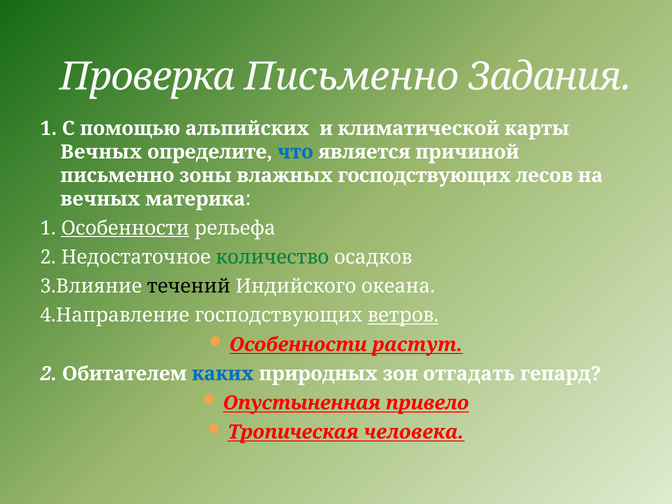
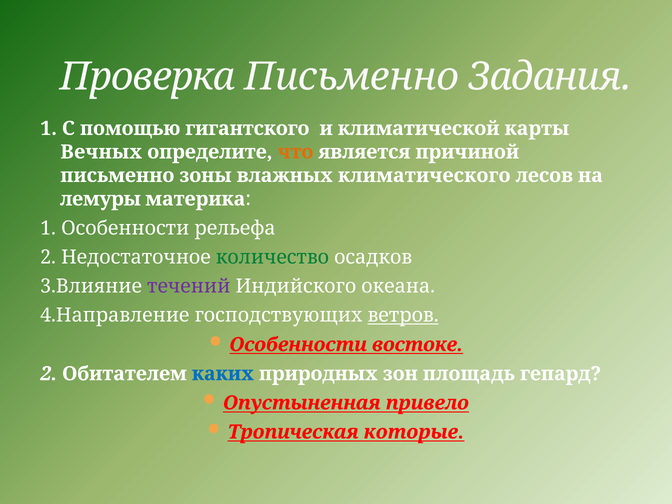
альпийских: альпийских -> гигантского
что colour: blue -> orange
влажных господствующих: господствующих -> климатического
вечных at (100, 199): вечных -> лемуры
Особенности at (125, 228) underline: present -> none
течений colour: black -> purple
растут: растут -> востоке
отгадать: отгадать -> площадь
человека: человека -> которые
